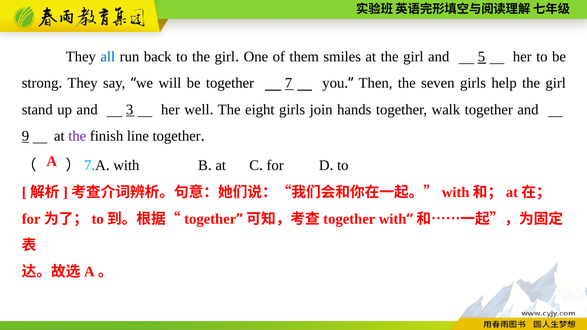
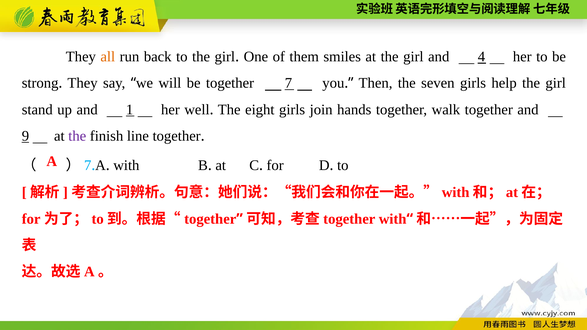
all colour: blue -> orange
5: 5 -> 4
3: 3 -> 1
